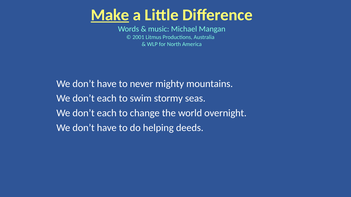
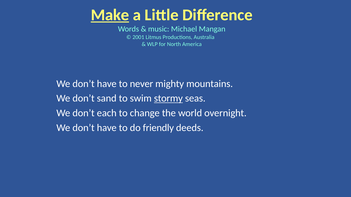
each at (107, 99): each -> sand
stormy underline: none -> present
helping: helping -> friendly
